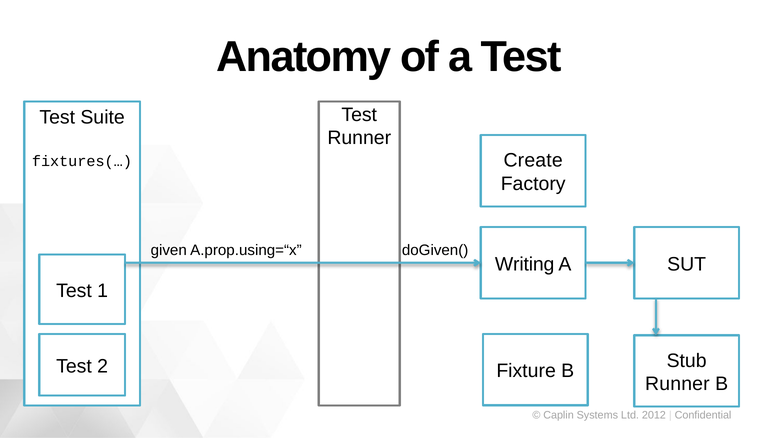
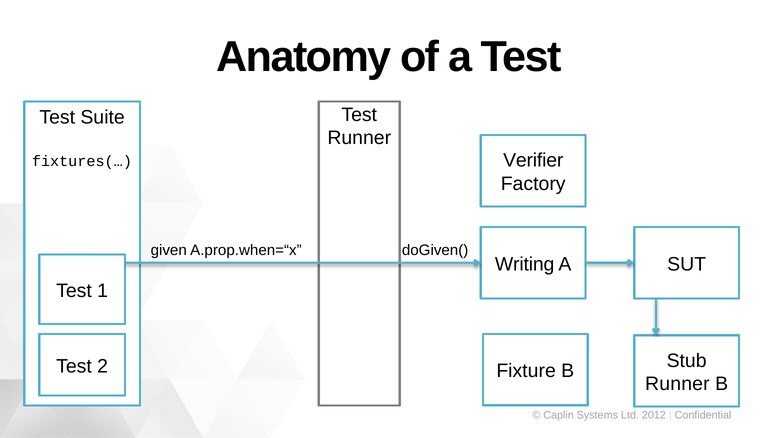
Create: Create -> Verifier
A.prop.using=“x: A.prop.using=“x -> A.prop.when=“x
